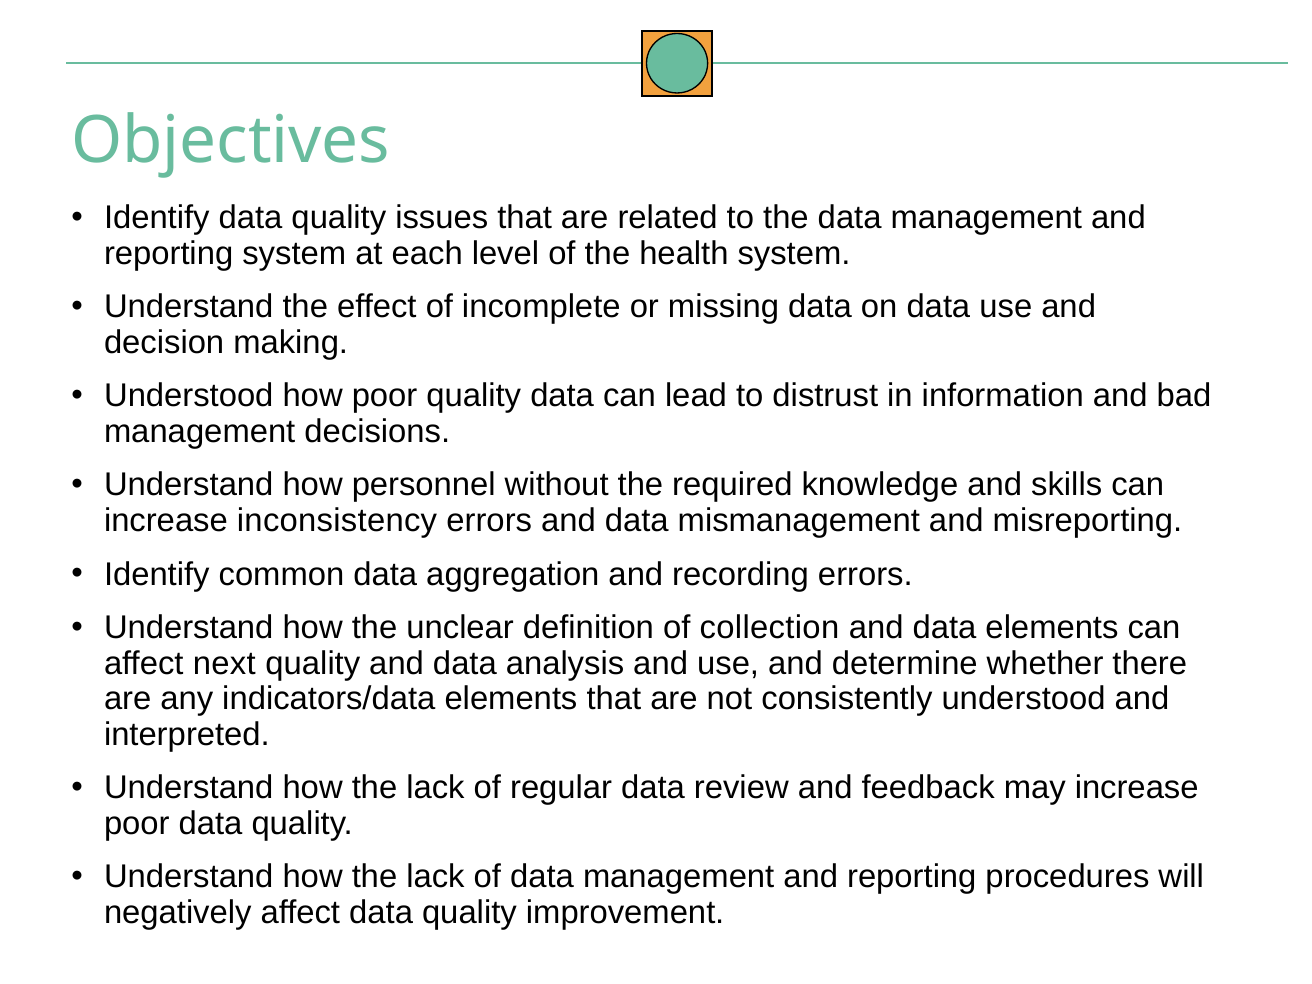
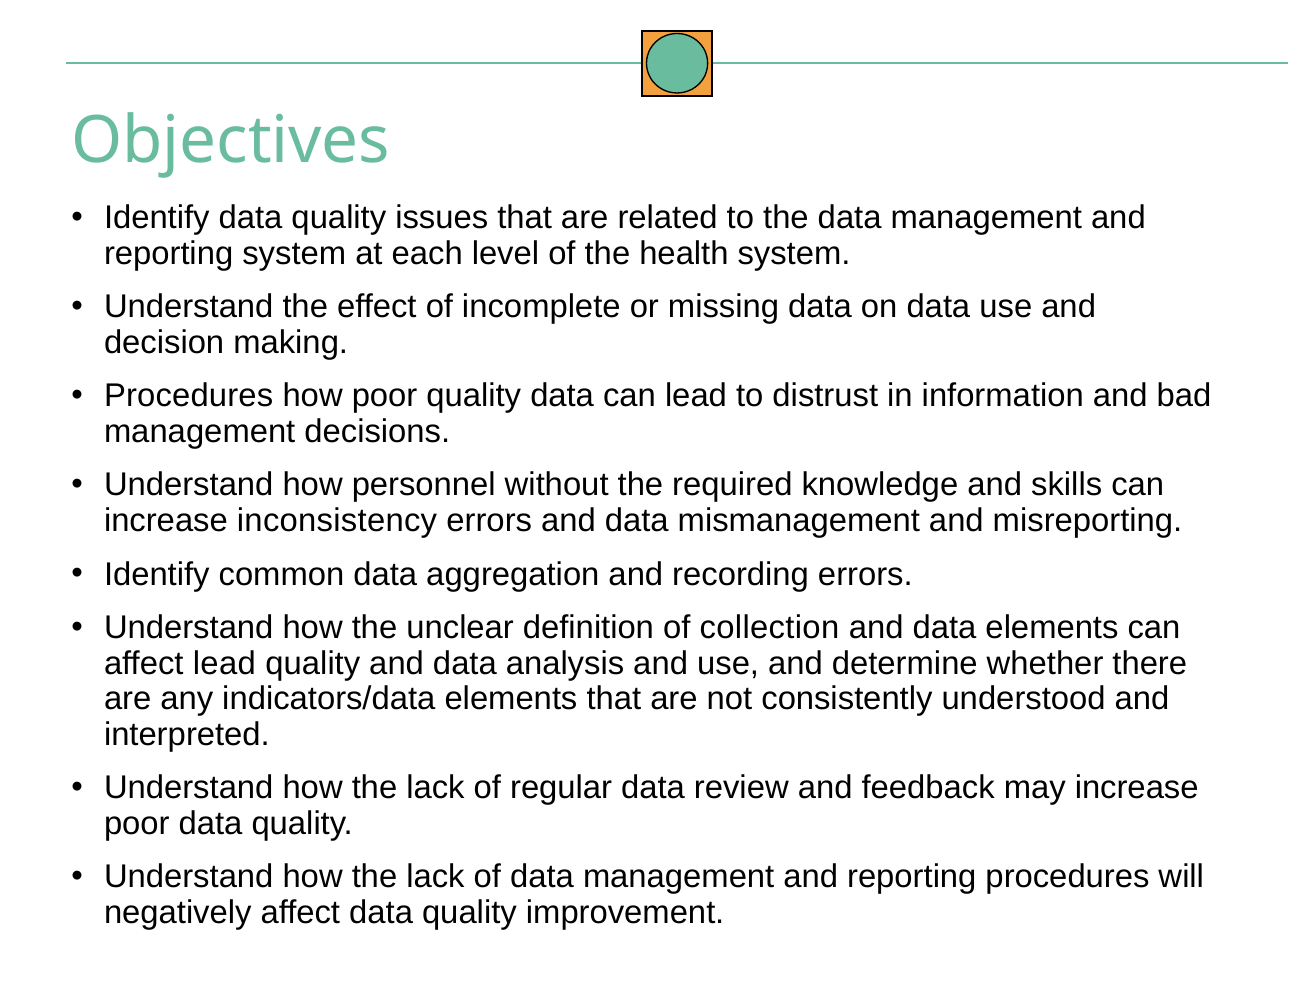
Understood at (189, 396): Understood -> Procedures
affect next: next -> lead
